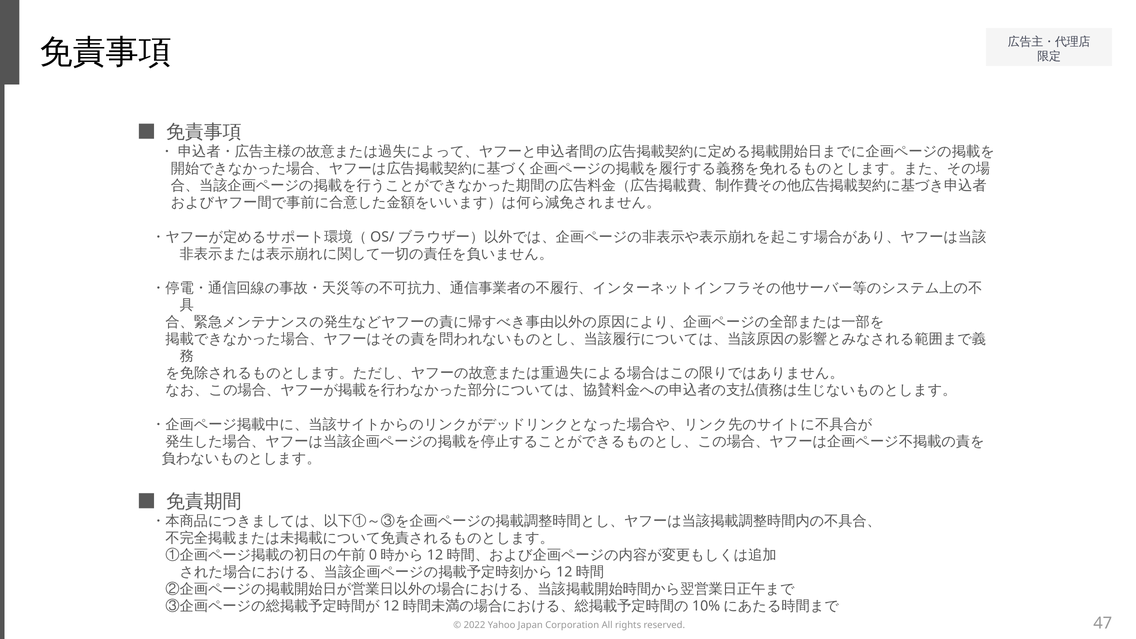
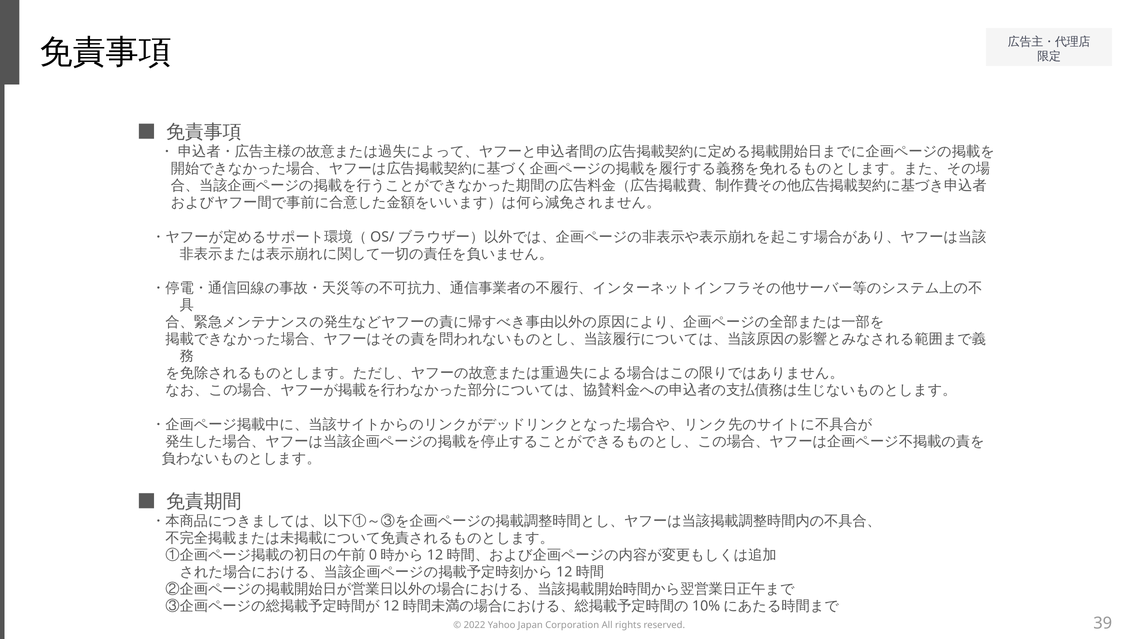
47: 47 -> 39
